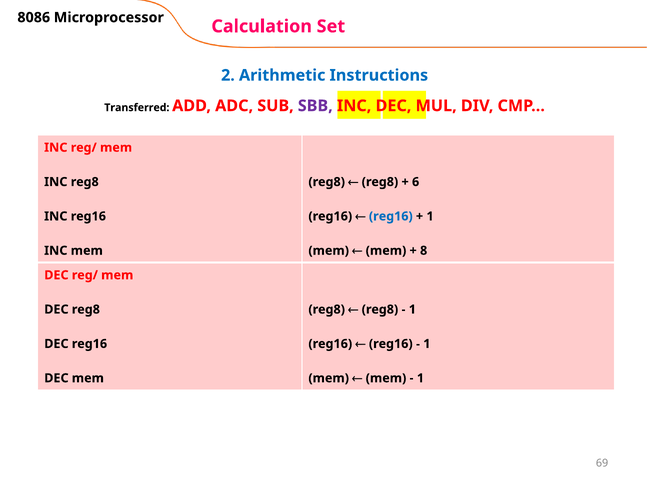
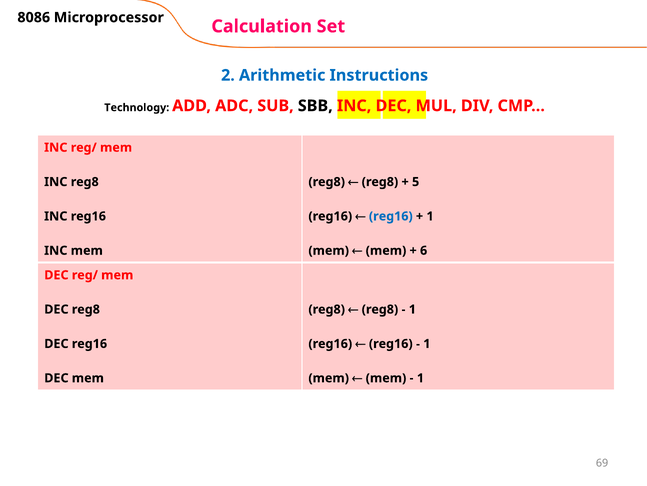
Transferred: Transferred -> Technology
SBB colour: purple -> black
6: 6 -> 5
8: 8 -> 6
